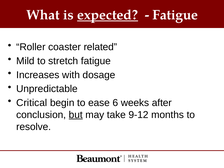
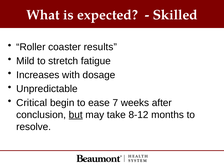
expected underline: present -> none
Fatigue at (175, 15): Fatigue -> Skilled
related: related -> results
6: 6 -> 7
9-12: 9-12 -> 8-12
